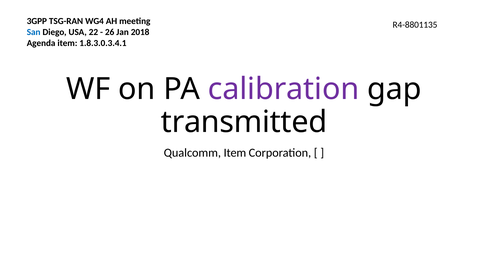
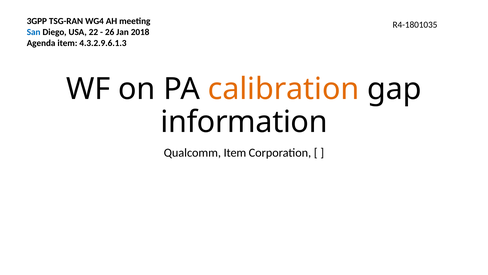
R4-8801135: R4-8801135 -> R4-1801035
1.8.3.0.3.4.1: 1.8.3.0.3.4.1 -> 4.3.2.9.6.1.3
calibration colour: purple -> orange
transmitted: transmitted -> information
